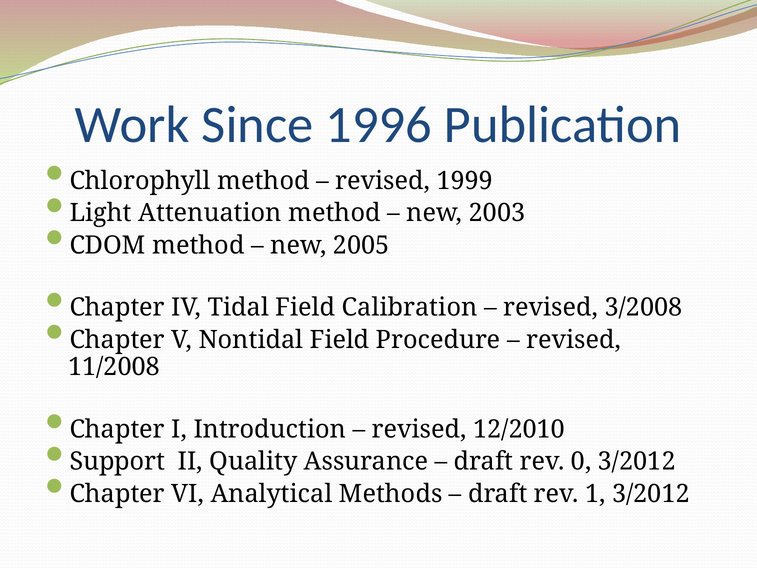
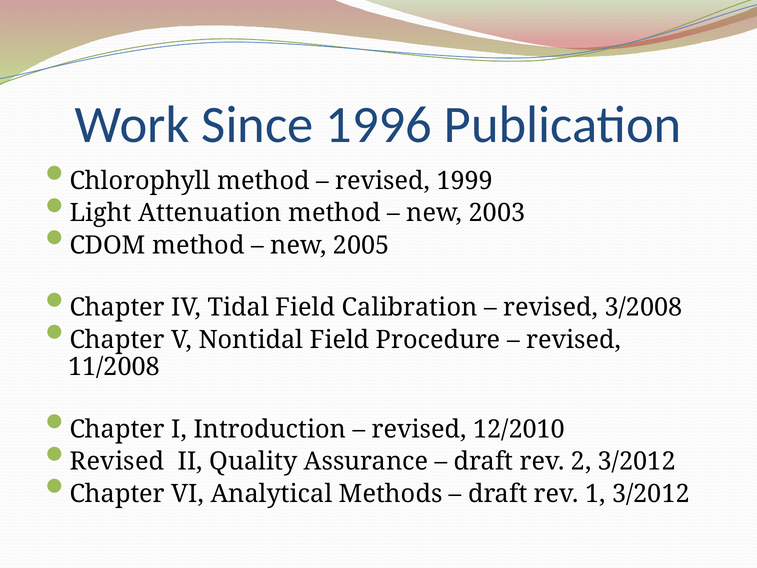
Support at (117, 461): Support -> Revised
0: 0 -> 2
